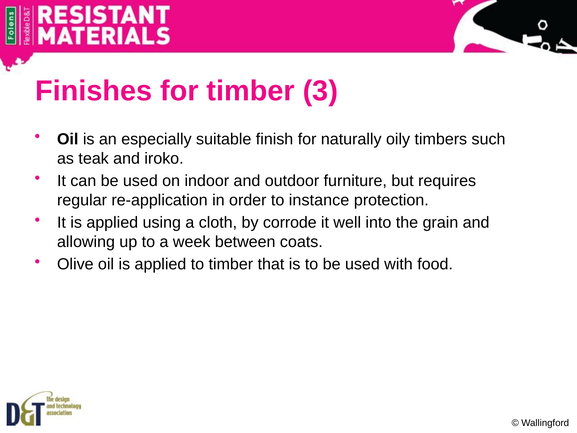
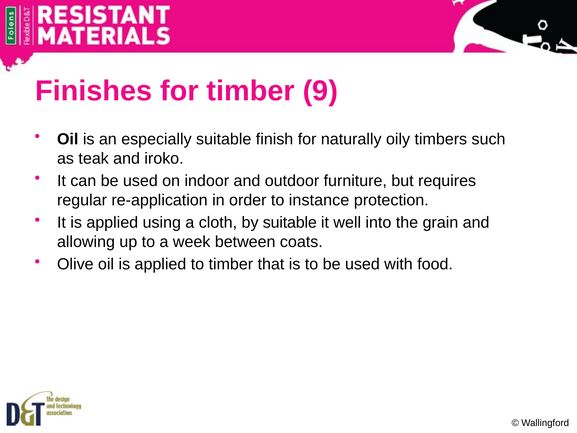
3: 3 -> 9
by corrode: corrode -> suitable
